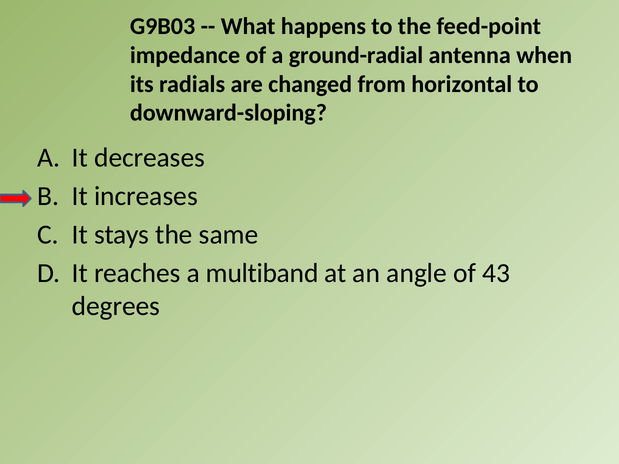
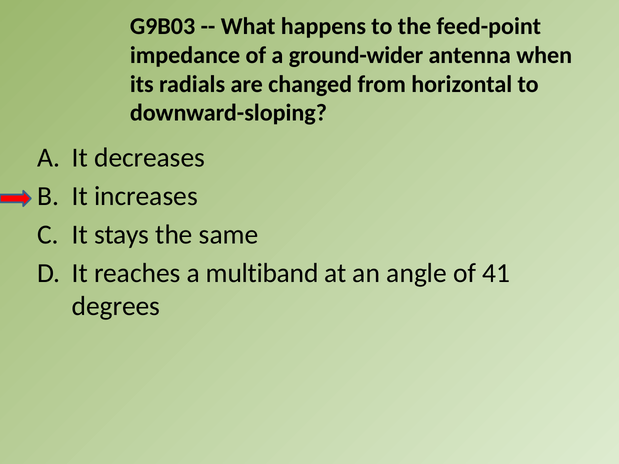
ground-radial: ground-radial -> ground-wider
43: 43 -> 41
